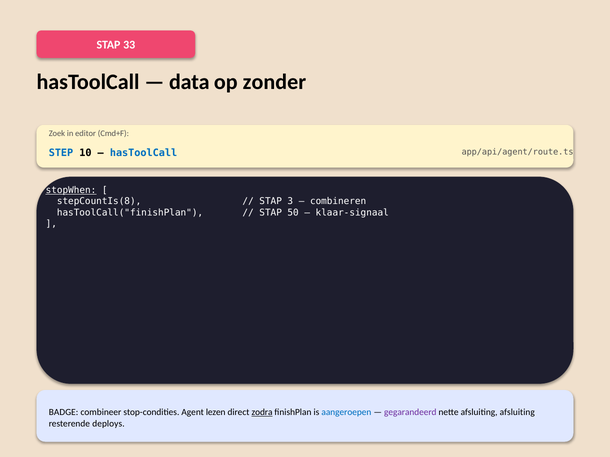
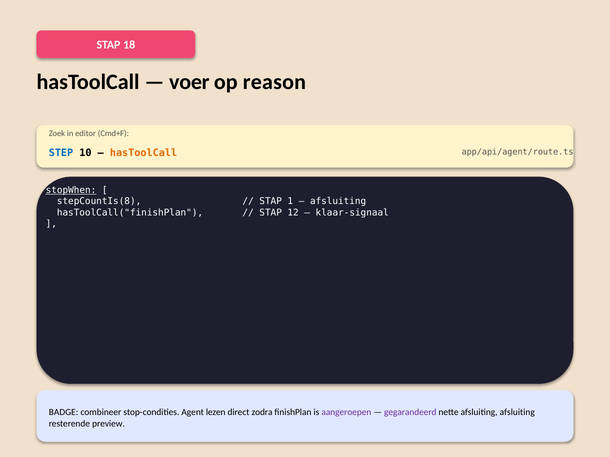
33: 33 -> 18
data: data -> voer
zonder: zonder -> reason
hasToolCall at (144, 153) colour: blue -> orange
3: 3 -> 1
combineren at (338, 202): combineren -> afsluiting
50: 50 -> 12
zodra underline: present -> none
aangeroepen colour: blue -> purple
deploys: deploys -> preview
